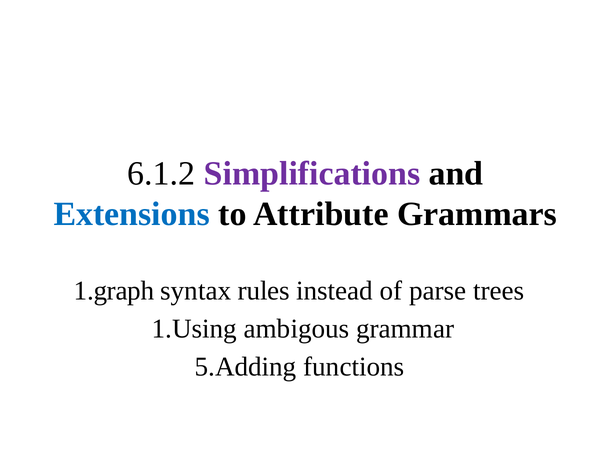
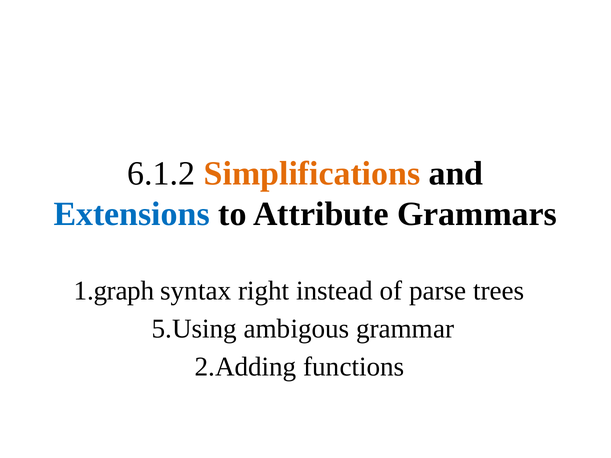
Simplifications colour: purple -> orange
rules: rules -> right
1.Using: 1.Using -> 5.Using
5.Adding: 5.Adding -> 2.Adding
